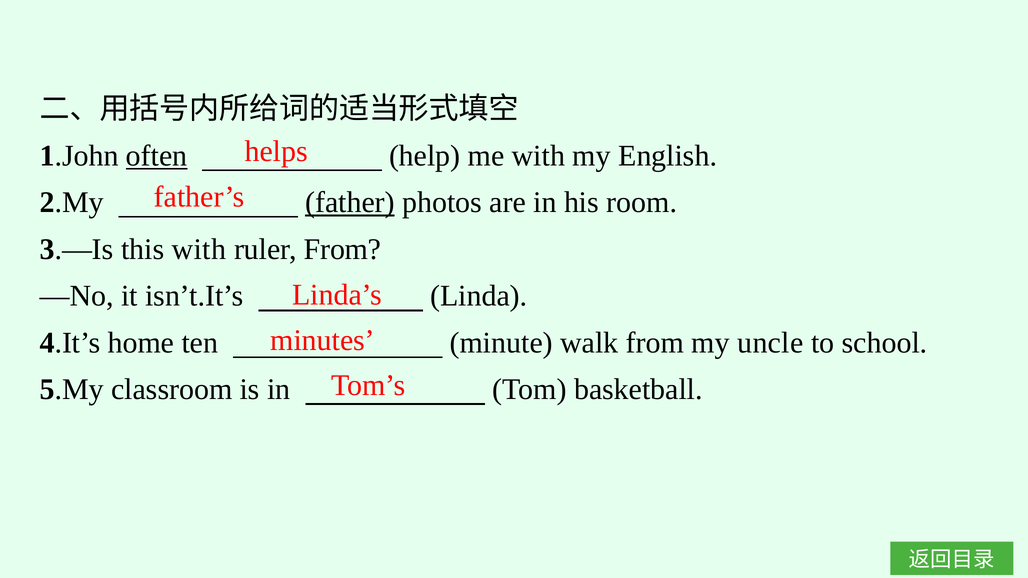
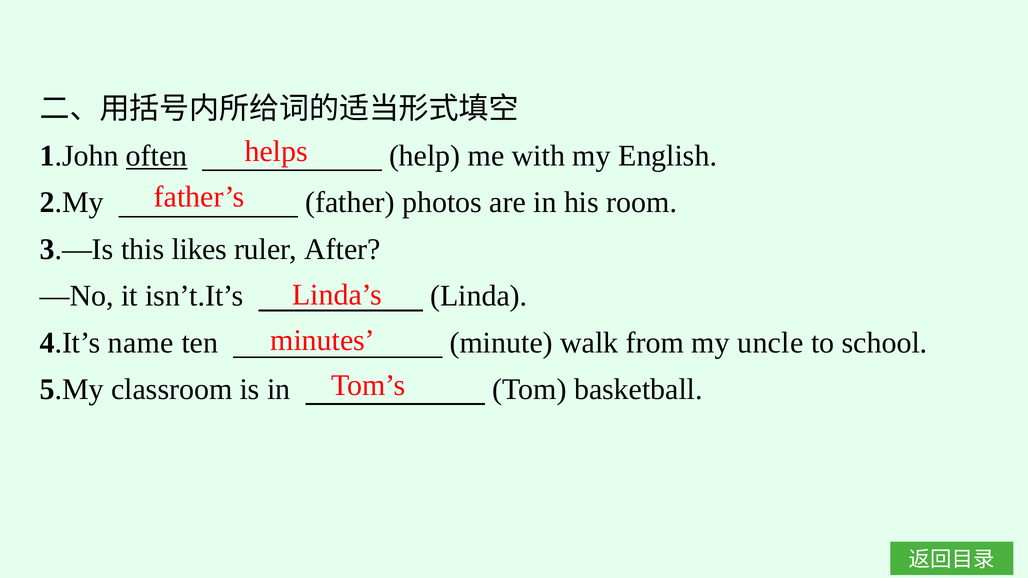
father underline: present -> none
this with: with -> likes
ruler From: From -> After
home: home -> name
